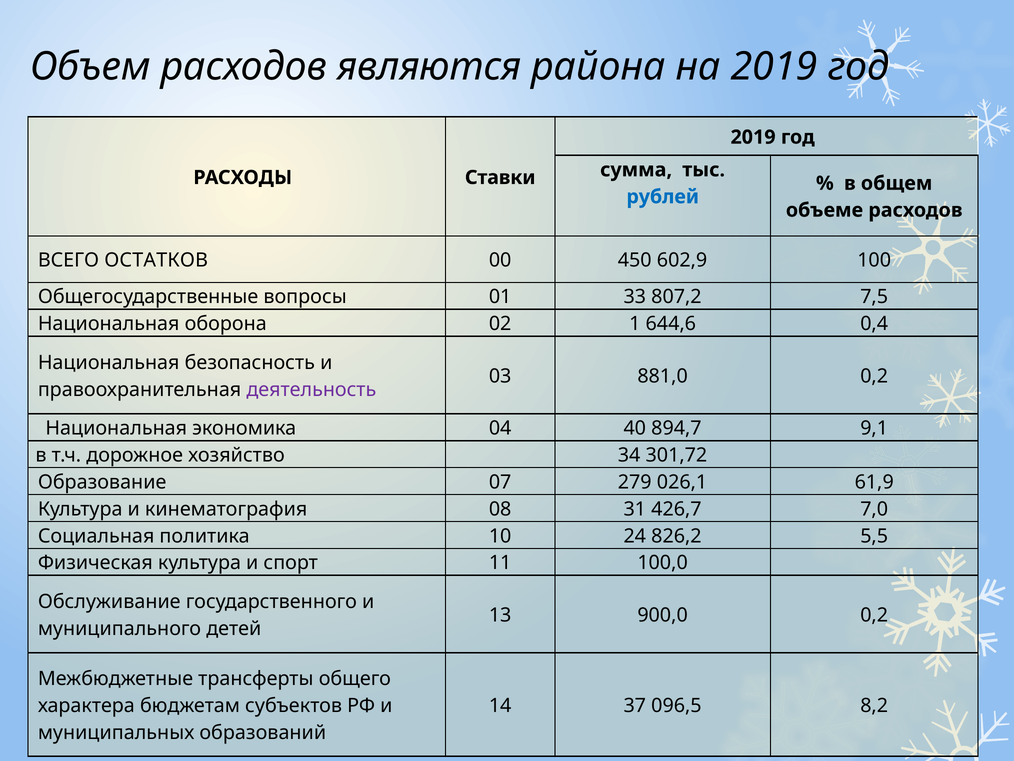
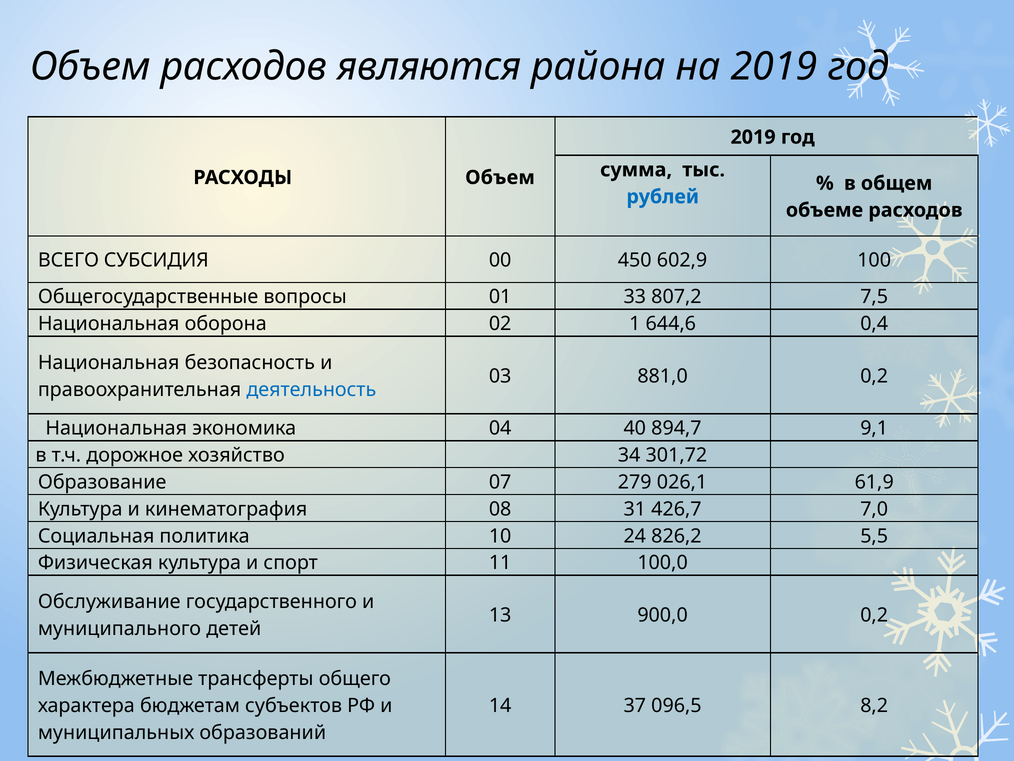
РАСХОДЫ Ставки: Ставки -> Объем
ОСТАТКОВ: ОСТАТКОВ -> СУБСИДИЯ
деятельность colour: purple -> blue
